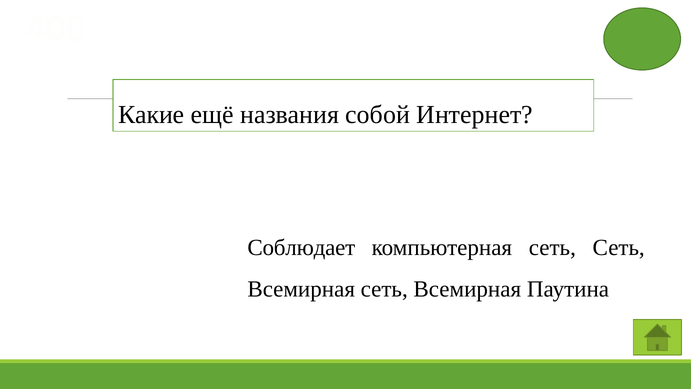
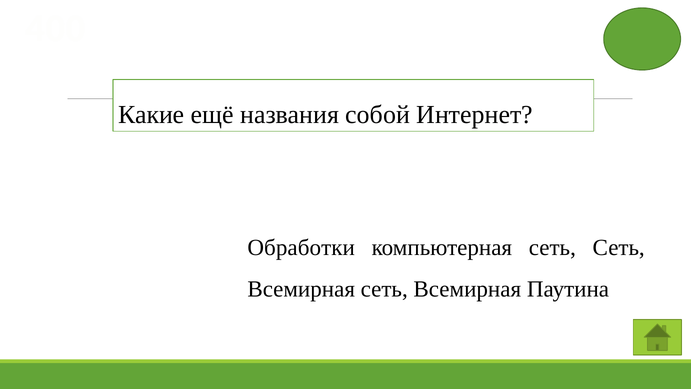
Соблюдает: Соблюдает -> Обработки
